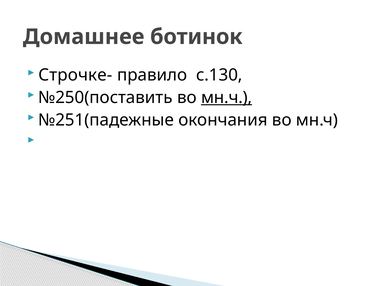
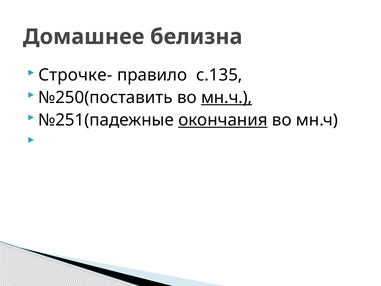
ботинок: ботинок -> белизна
с.130: с.130 -> с.135
окончания underline: none -> present
